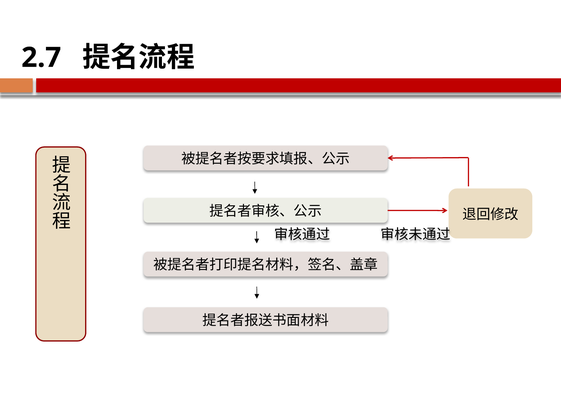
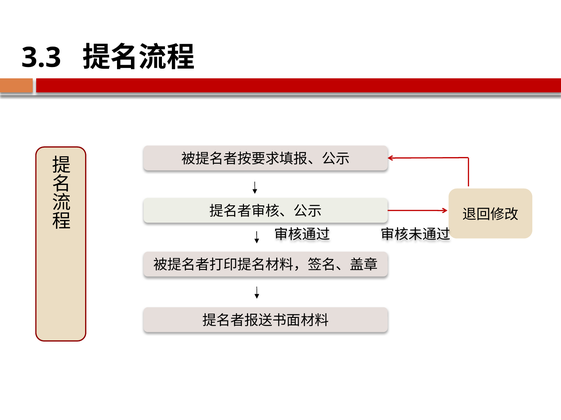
2.7: 2.7 -> 3.3
